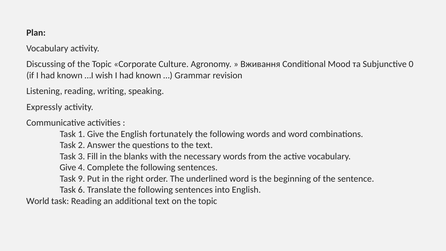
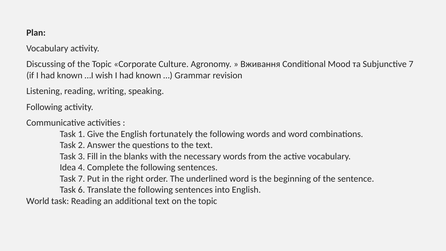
Subjunctive 0: 0 -> 7
Expressly at (44, 107): Expressly -> Following
Give at (68, 167): Give -> Idea
Task 9: 9 -> 7
